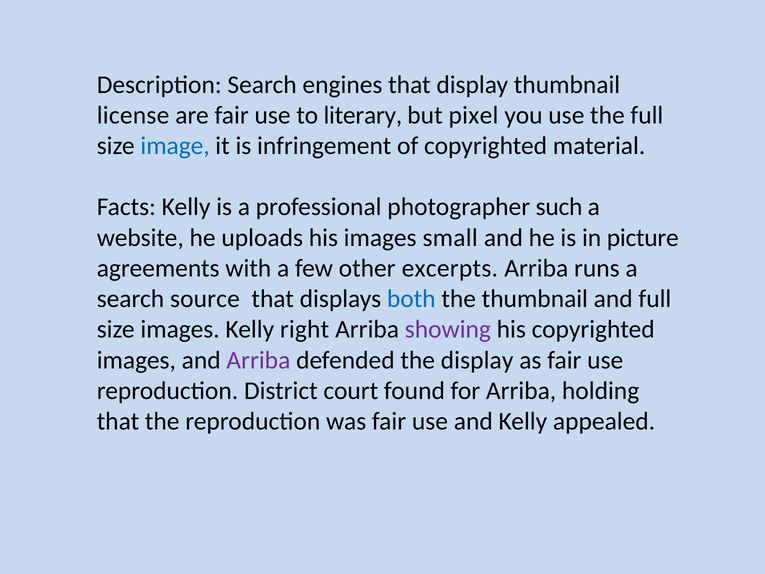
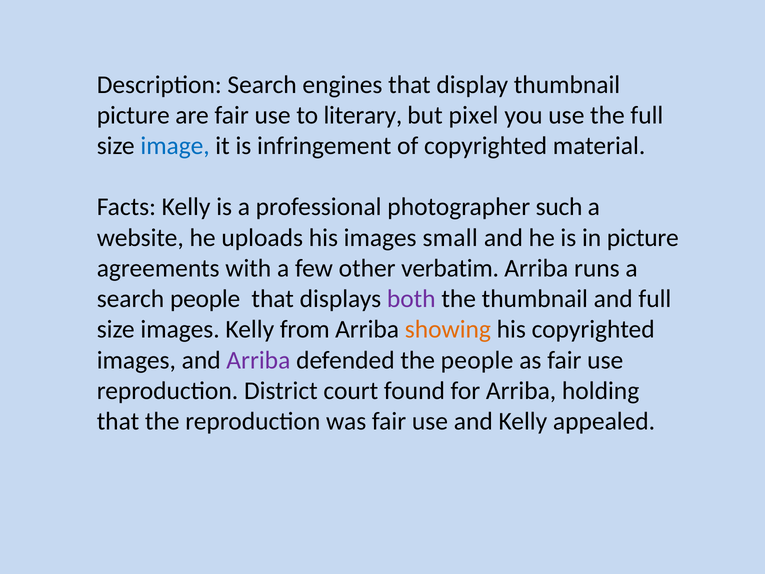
license at (133, 115): license -> picture
excerpts: excerpts -> verbatim
search source: source -> people
both colour: blue -> purple
right: right -> from
showing colour: purple -> orange
the display: display -> people
